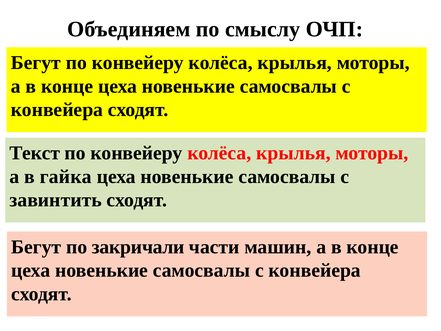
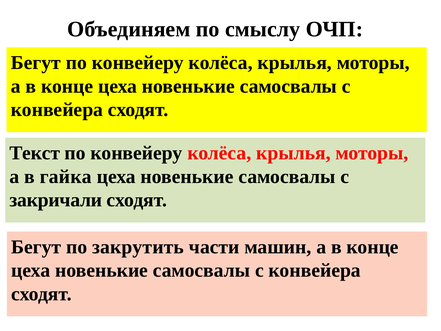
завинтить: завинтить -> закричали
закричали: закричали -> закрутить
